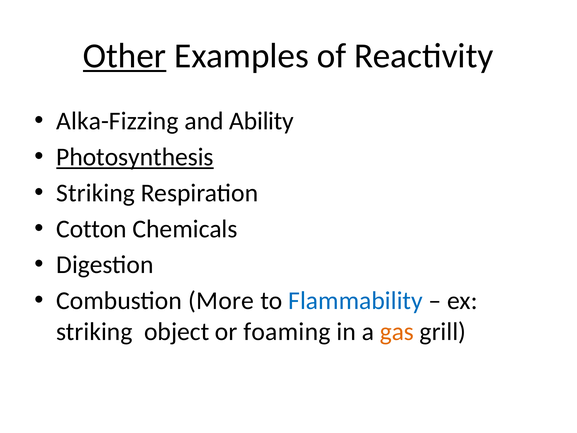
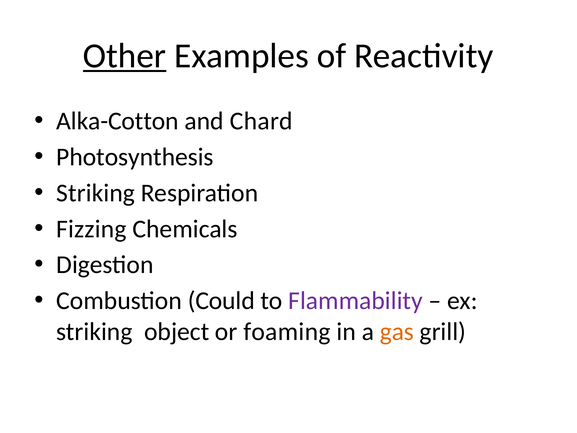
Alka-Fizzing: Alka-Fizzing -> Alka-Cotton
Ability: Ability -> Chard
Photosynthesis underline: present -> none
Cotton: Cotton -> Fizzing
More: More -> Could
Flammability colour: blue -> purple
